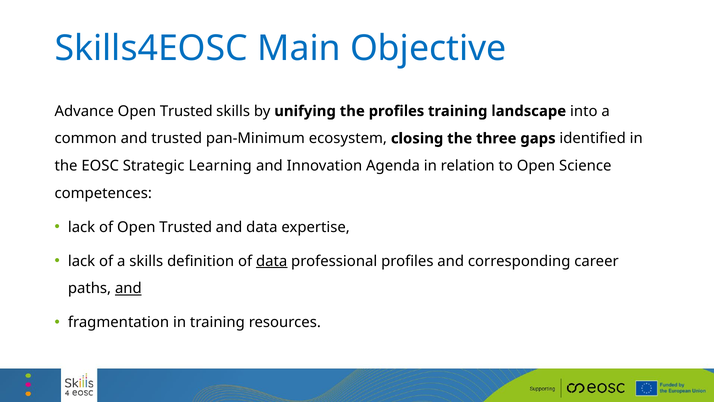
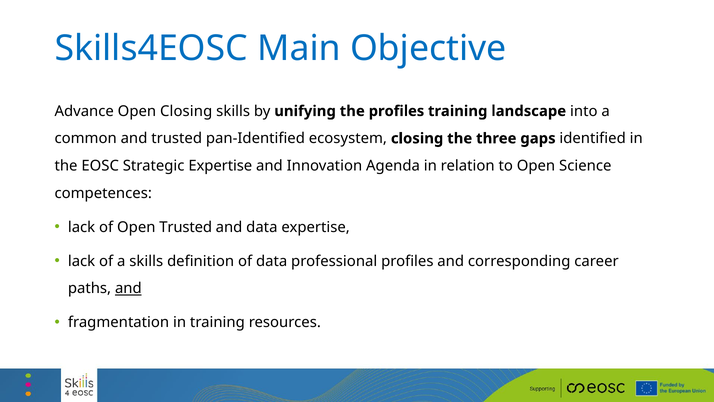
Advance Open Trusted: Trusted -> Closing
pan-Minimum: pan-Minimum -> pan-Identified
Strategic Learning: Learning -> Expertise
data at (272, 261) underline: present -> none
